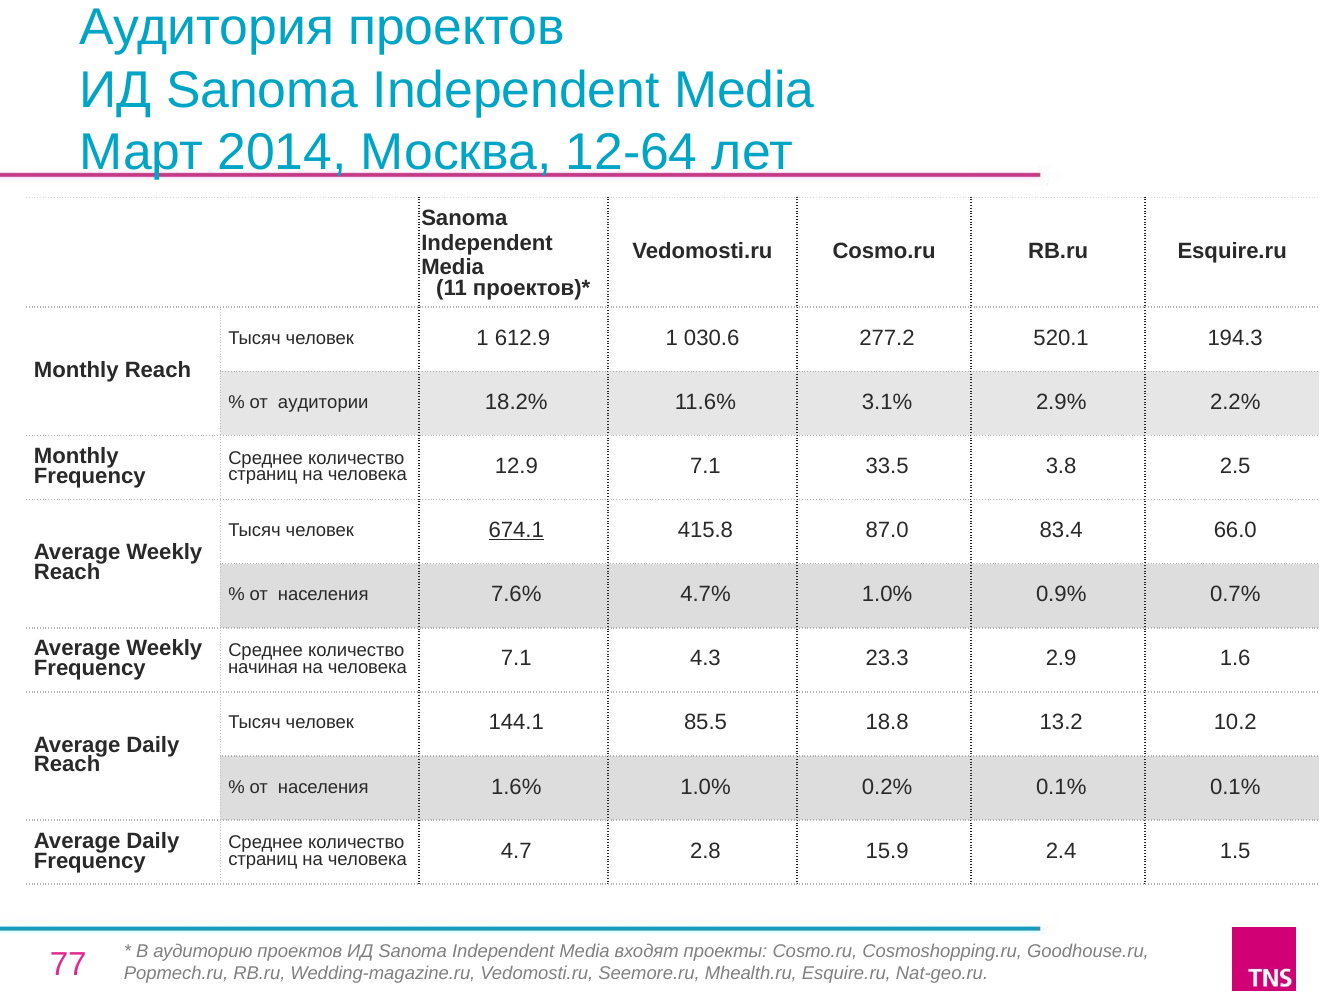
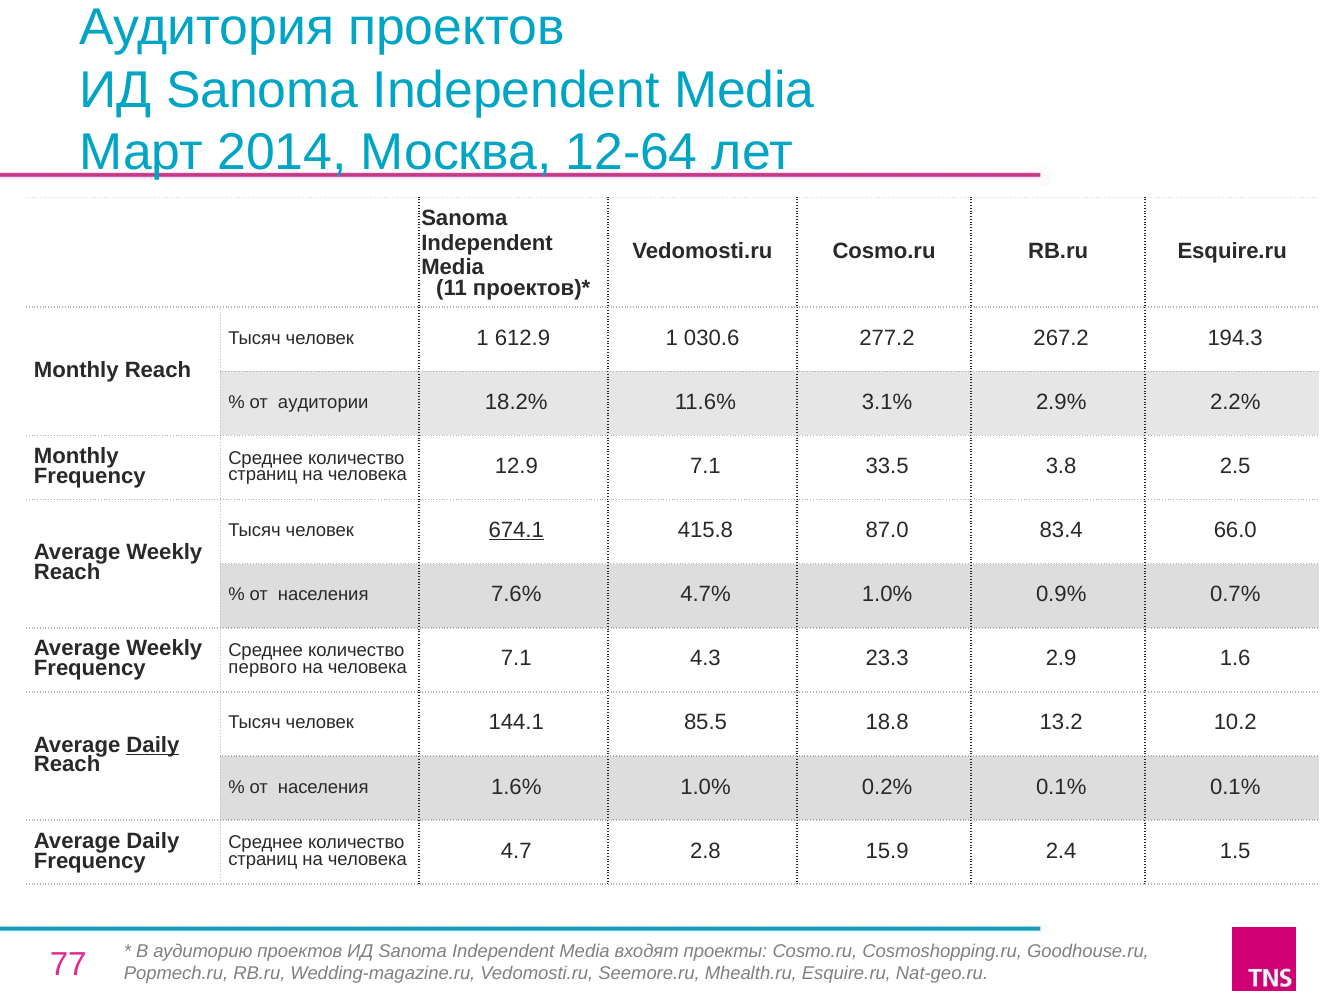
520.1: 520.1 -> 267.2
начиная: начиная -> первого
Daily at (153, 745) underline: none -> present
